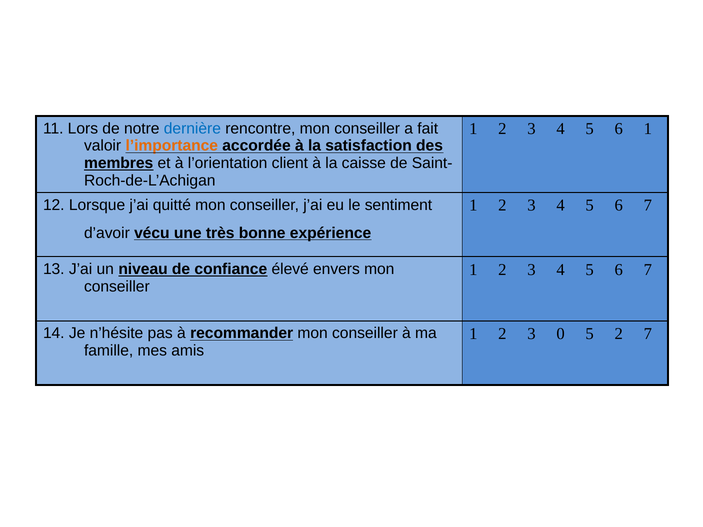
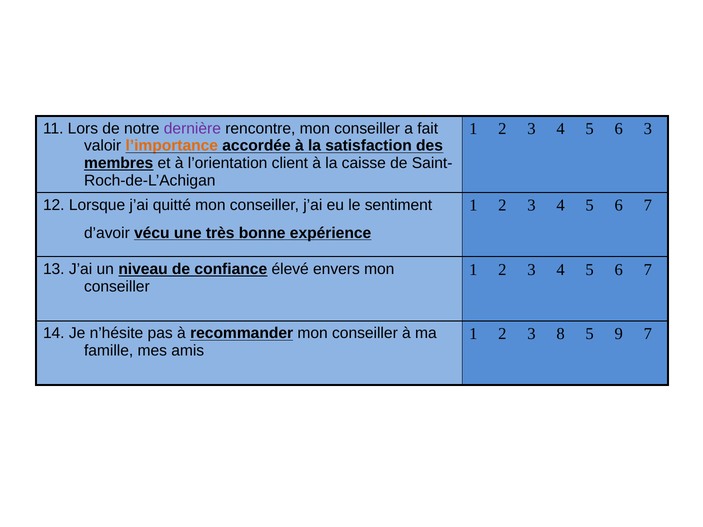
dernière colour: blue -> purple
6 1: 1 -> 3
0: 0 -> 8
5 2: 2 -> 9
